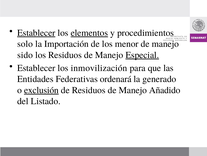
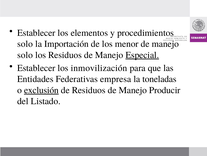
Establecer at (36, 33) underline: present -> none
elementos underline: present -> none
sido at (25, 55): sido -> solo
ordenará: ordenará -> empresa
generado: generado -> toneladas
Añadido: Añadido -> Producir
